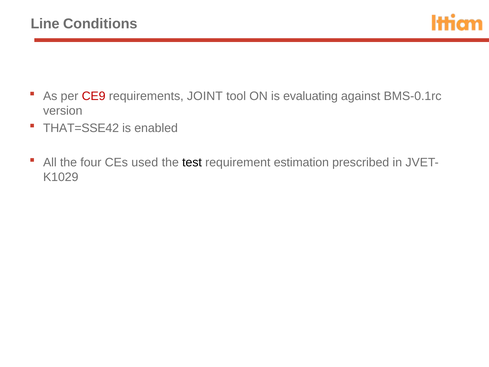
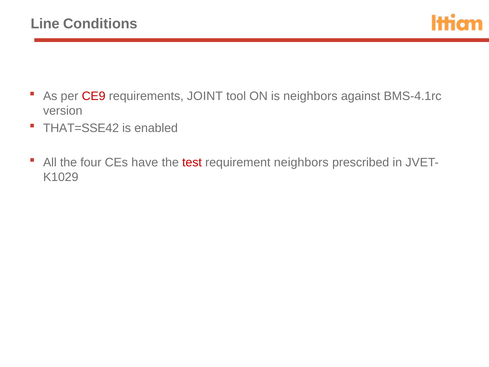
is evaluating: evaluating -> neighbors
BMS-0.1rc: BMS-0.1rc -> BMS-4.1rc
used: used -> have
test colour: black -> red
requirement estimation: estimation -> neighbors
